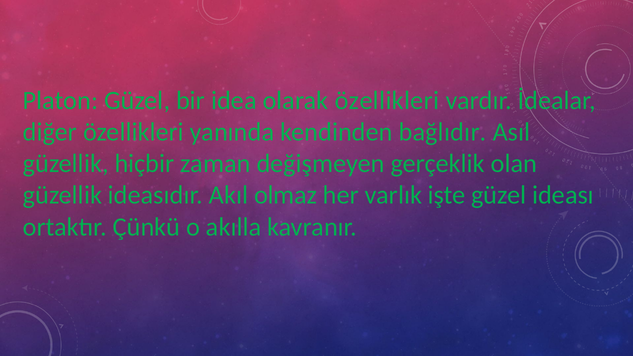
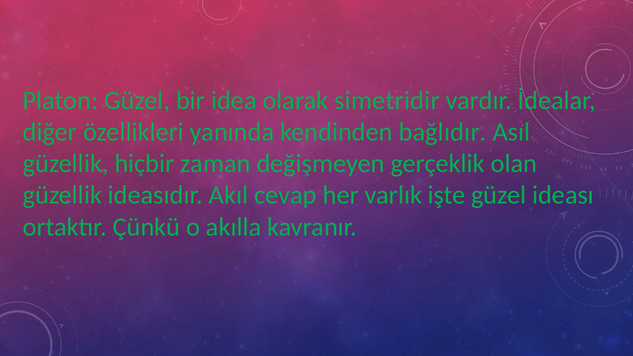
olarak özellikleri: özellikleri -> simetridir
olmaz: olmaz -> cevap
